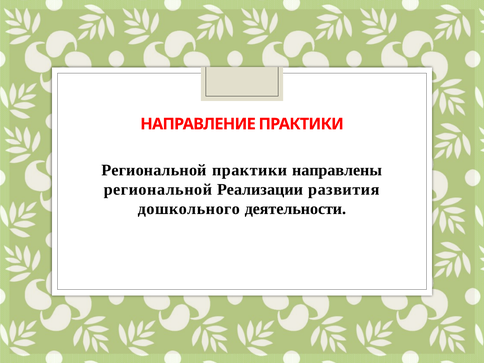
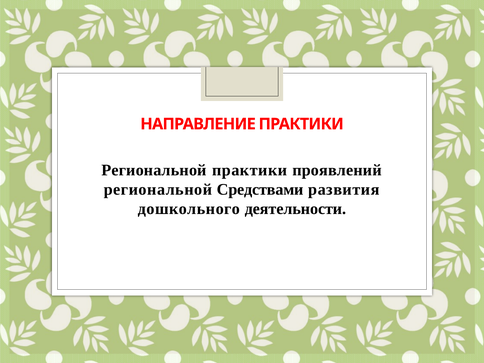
направлены: направлены -> проявлений
Реализации: Реализации -> Средствами
